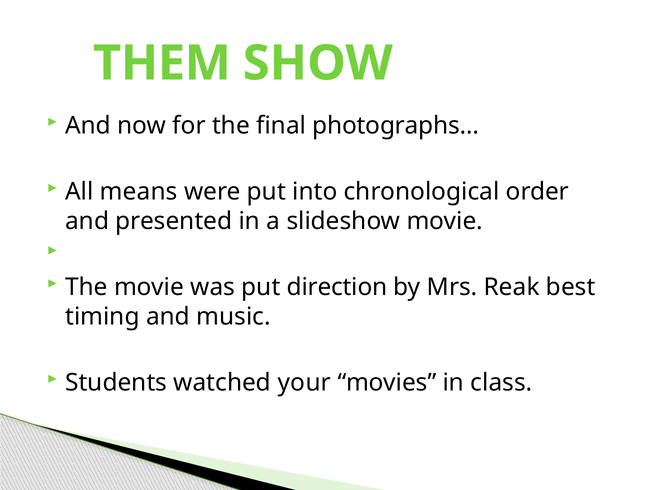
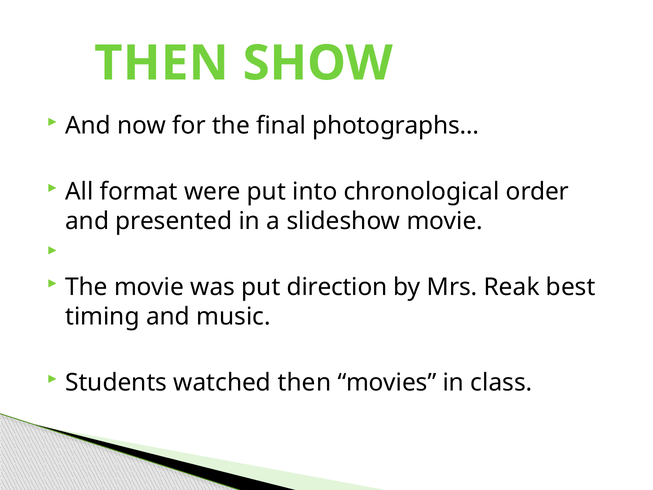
THEM at (162, 63): THEM -> THEN
means: means -> format
watched your: your -> then
